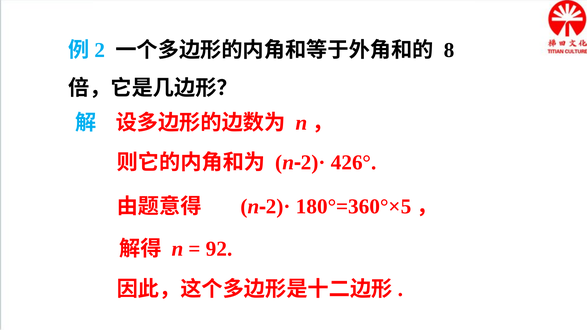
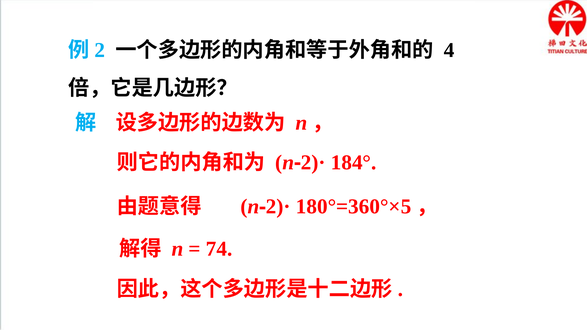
8: 8 -> 4
426°: 426° -> 184°
92: 92 -> 74
